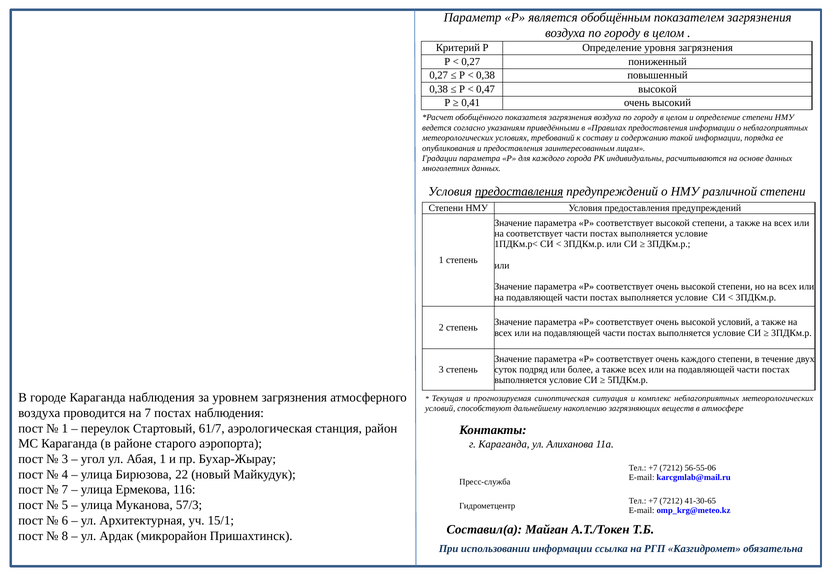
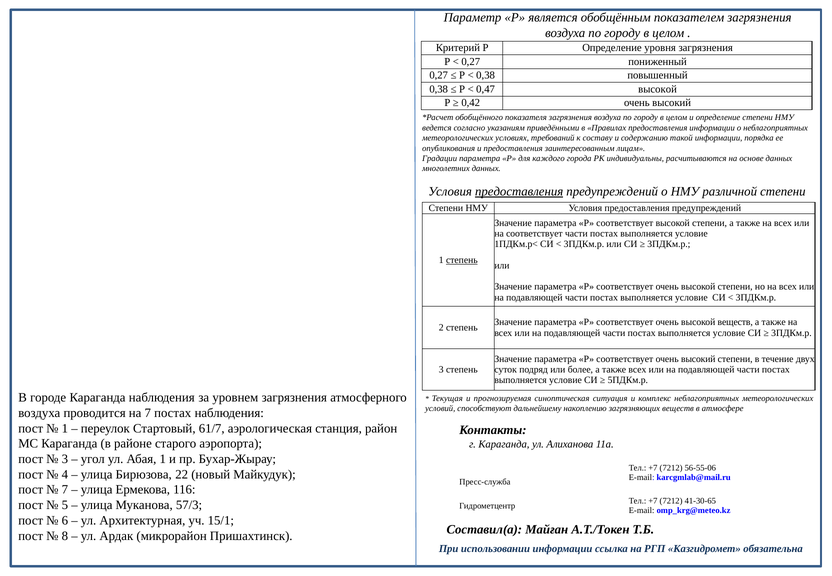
0,41: 0,41 -> 0,42
степень at (462, 260) underline: none -> present
высокой условий: условий -> веществ
соответствует очень каждого: каждого -> высокий
